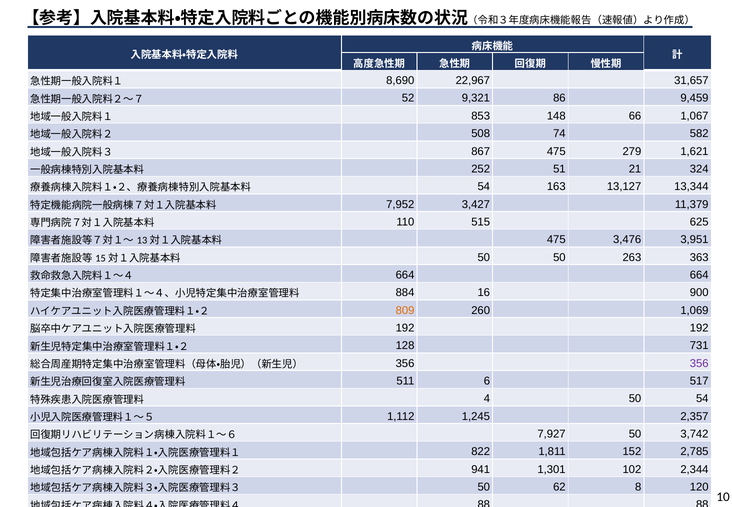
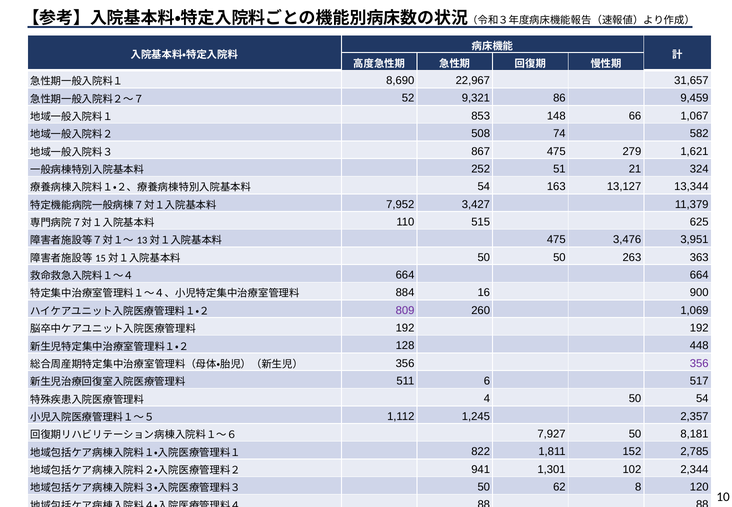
809 colour: orange -> purple
731: 731 -> 448
3,742: 3,742 -> 8,181
